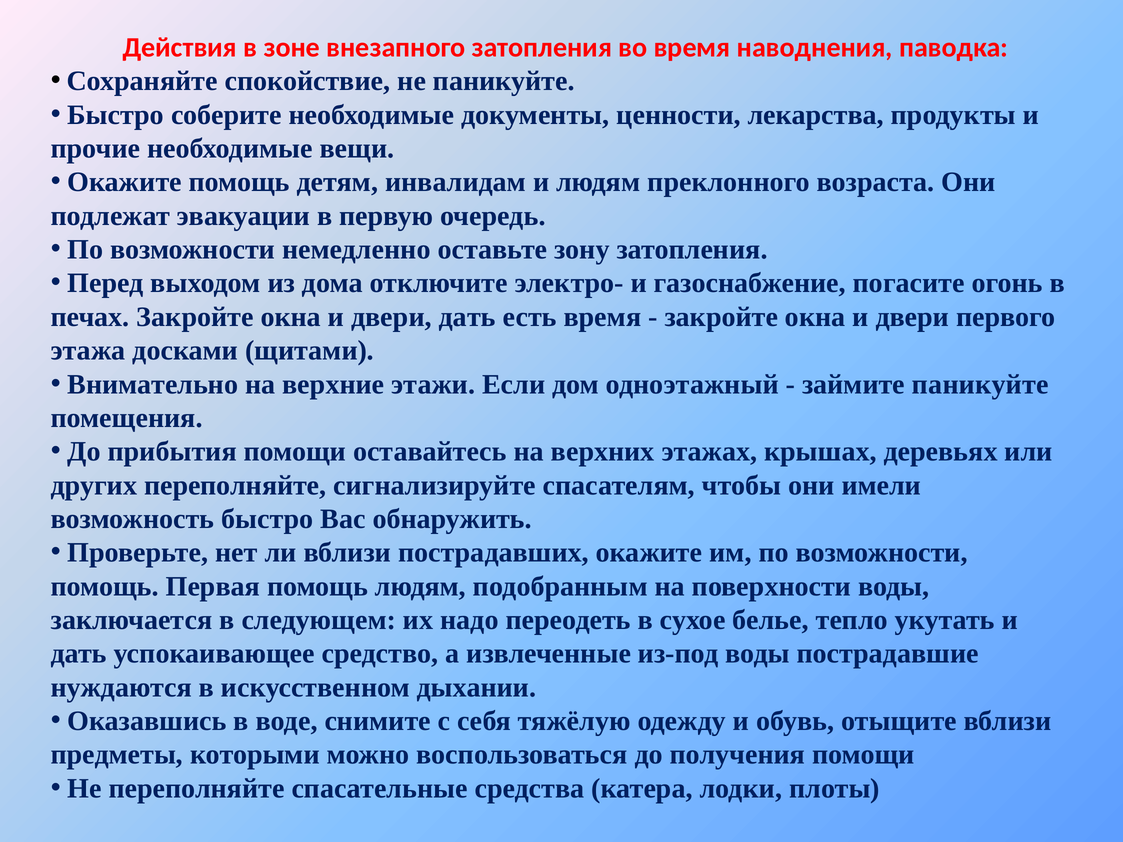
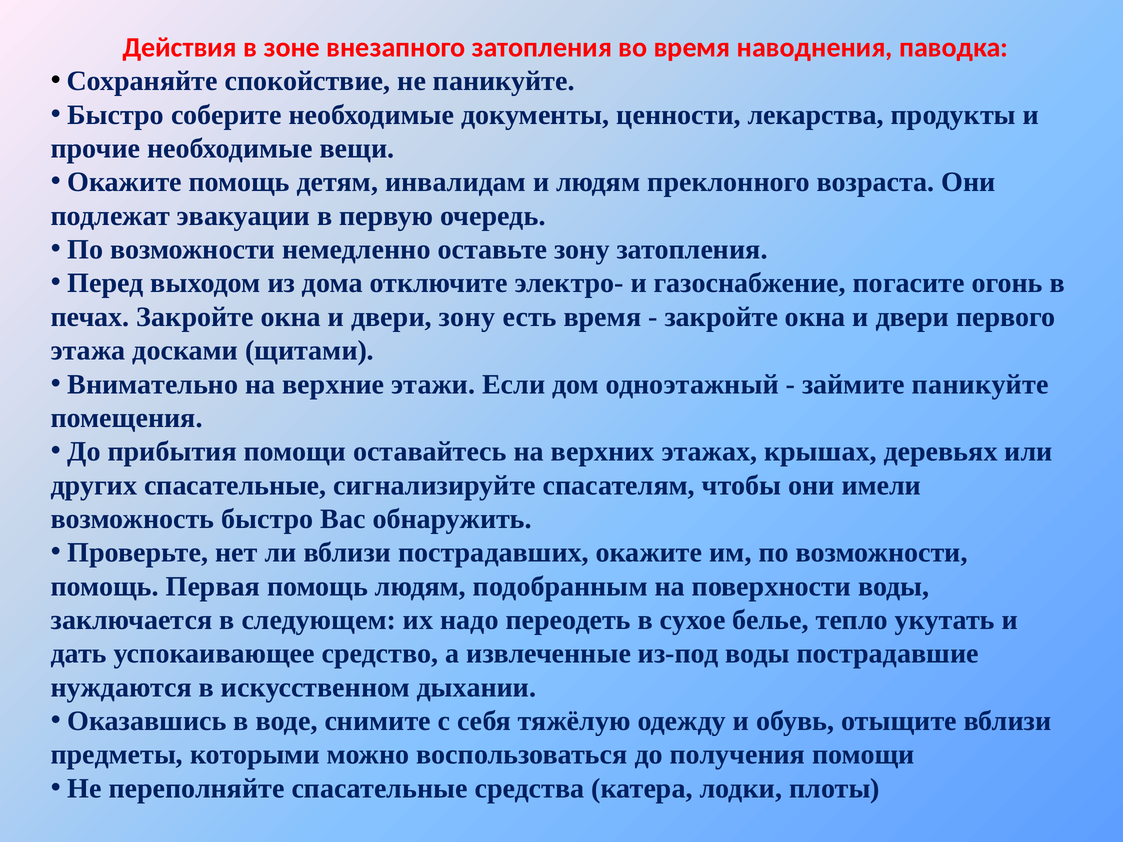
двери дать: дать -> зону
других переполняйте: переполняйте -> спасательные
